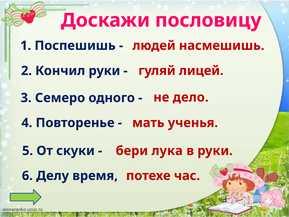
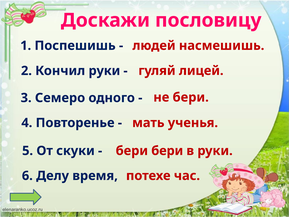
не дело: дело -> бери
бери лука: лука -> бери
